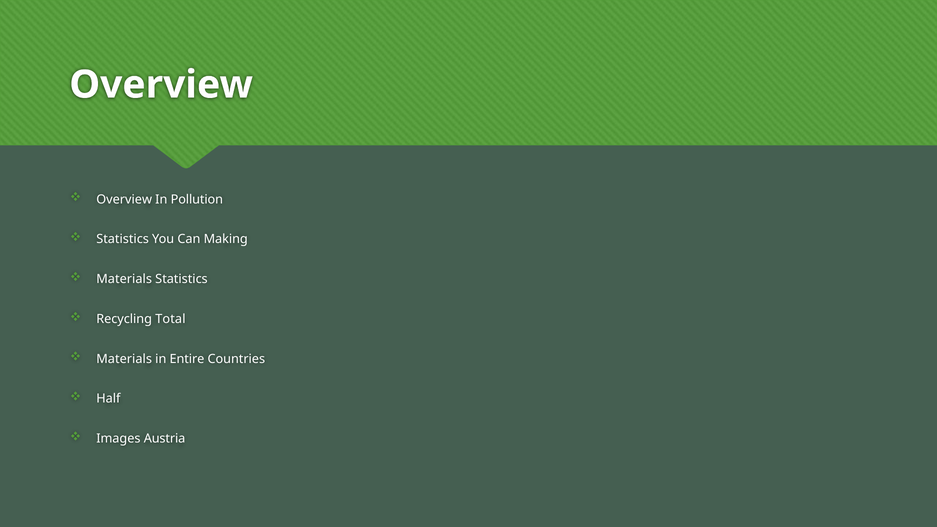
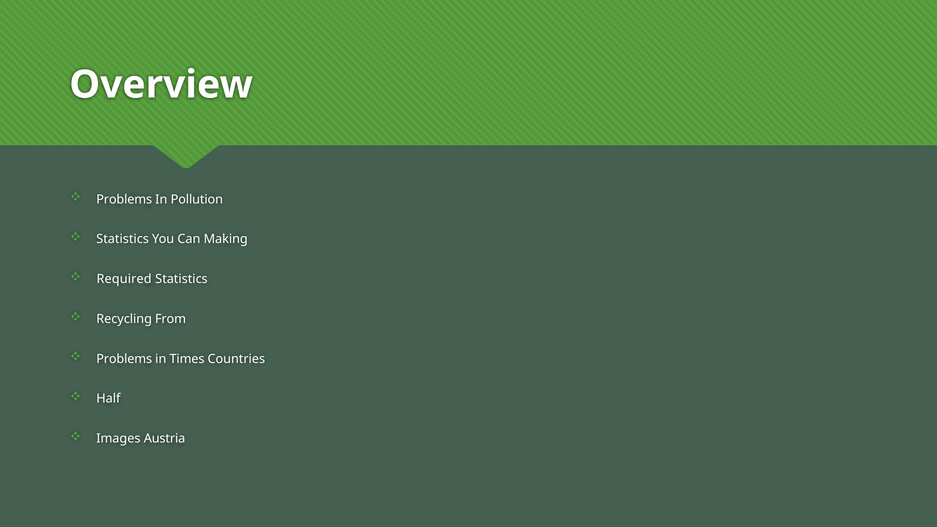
Overview at (124, 199): Overview -> Problems
Materials at (124, 279): Materials -> Required
Total: Total -> From
Materials at (124, 359): Materials -> Problems
Entire: Entire -> Times
